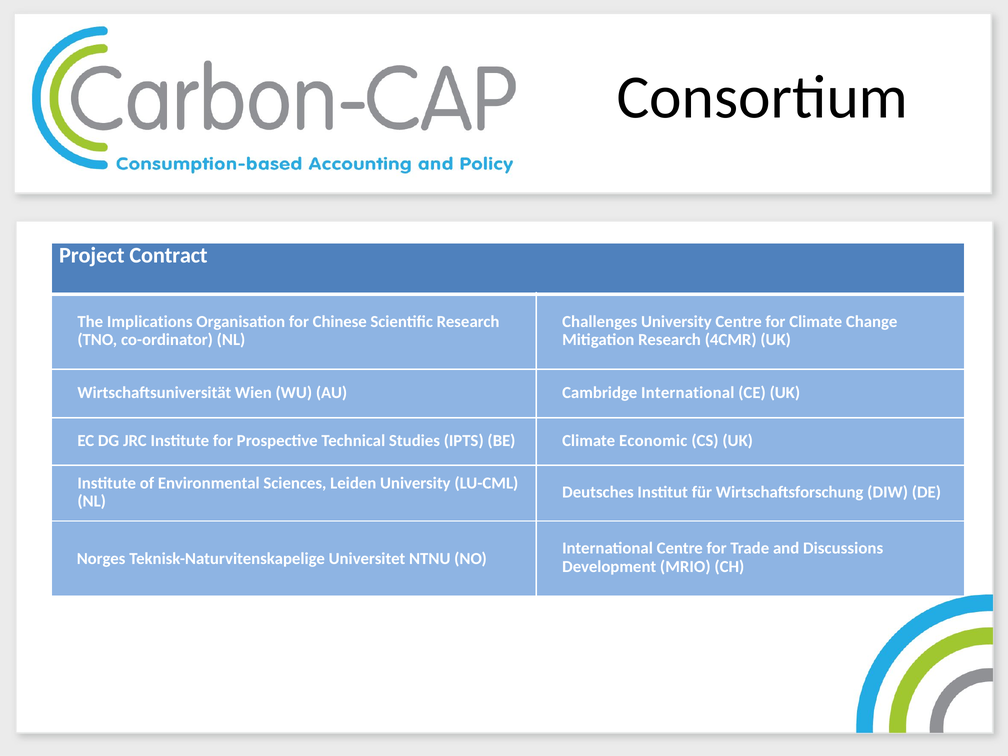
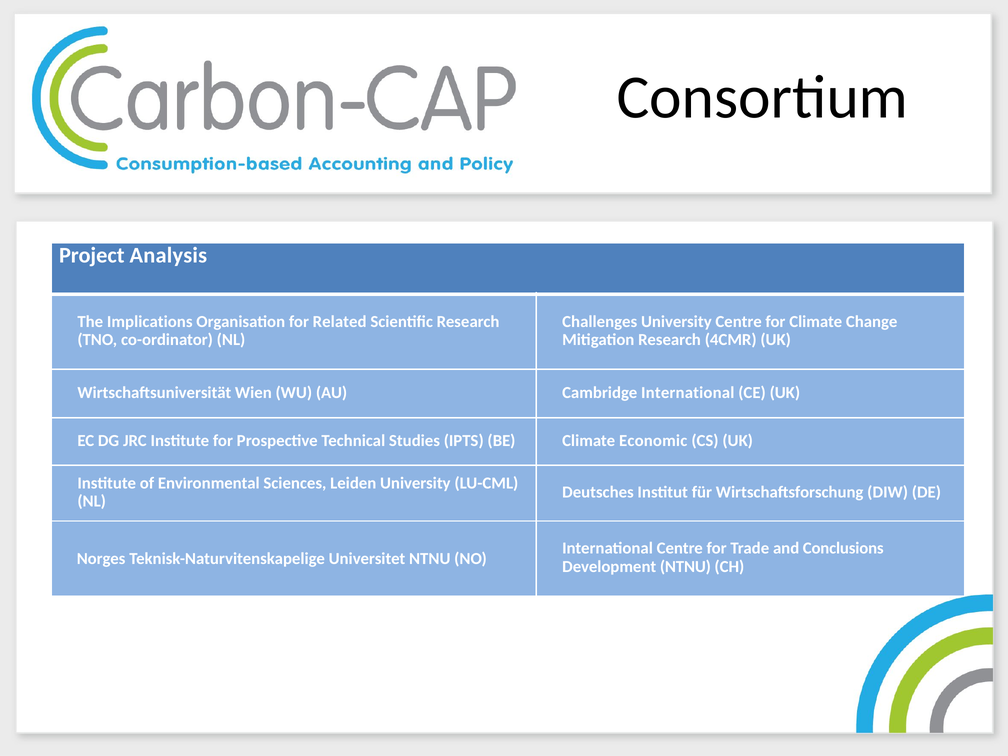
Contract: Contract -> Analysis
Chinese: Chinese -> Related
Discussions: Discussions -> Conclusions
Development MRIO: MRIO -> NTNU
